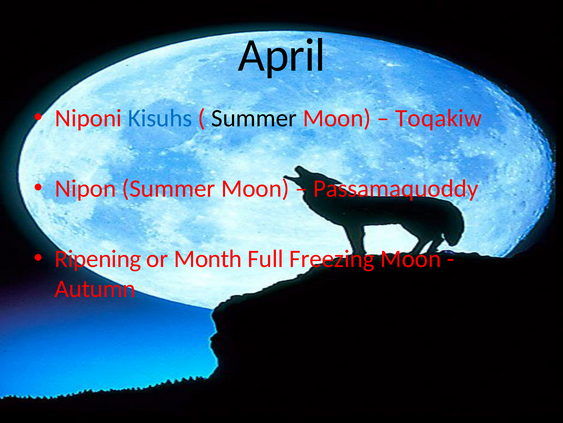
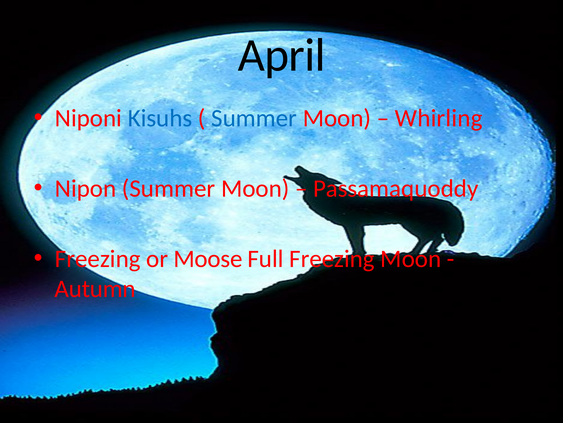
Summer at (254, 118) colour: black -> blue
Toqakiw: Toqakiw -> Whirling
Ripening at (98, 258): Ripening -> Freezing
Month: Month -> Moose
